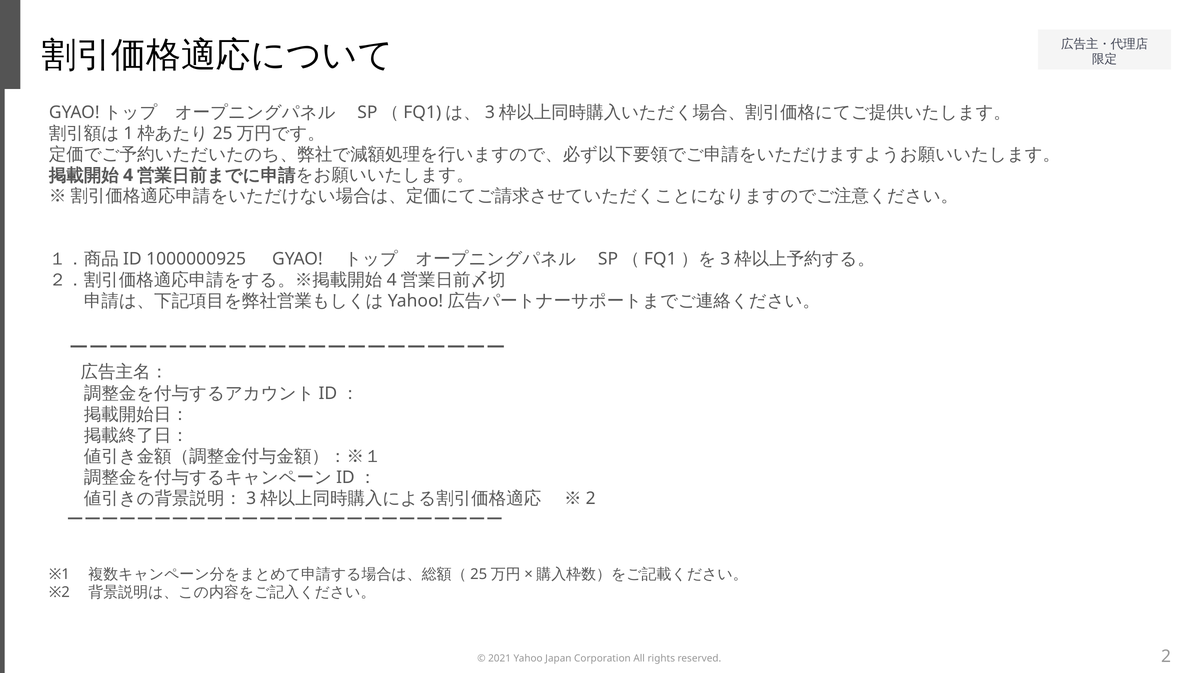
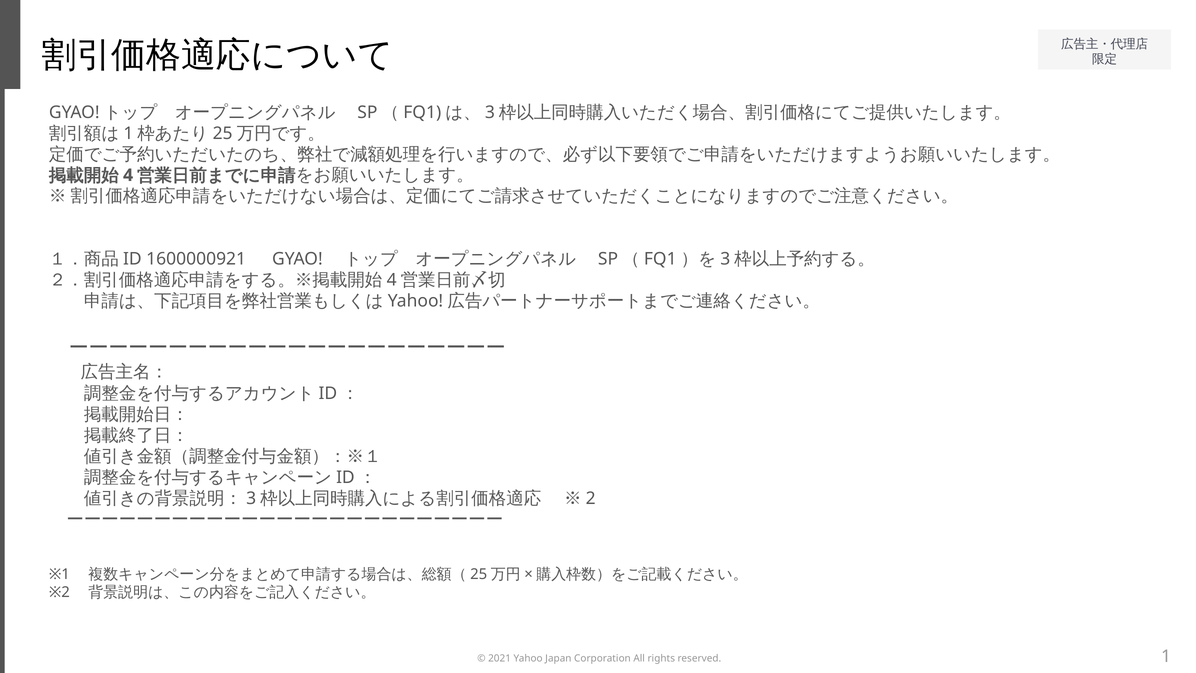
1000000925: 1000000925 -> 1600000921
2: 2 -> 1
